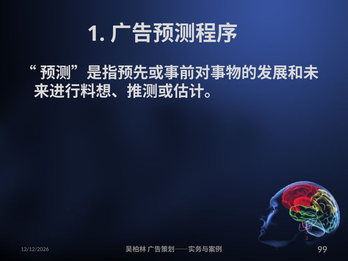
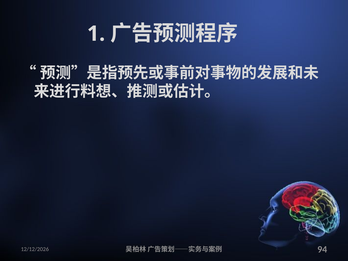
99: 99 -> 94
